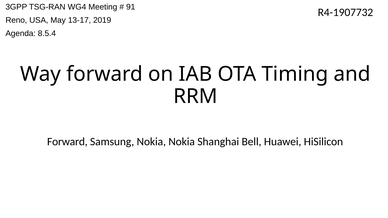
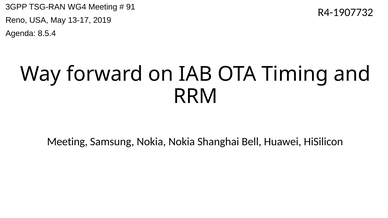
Forward at (67, 142): Forward -> Meeting
